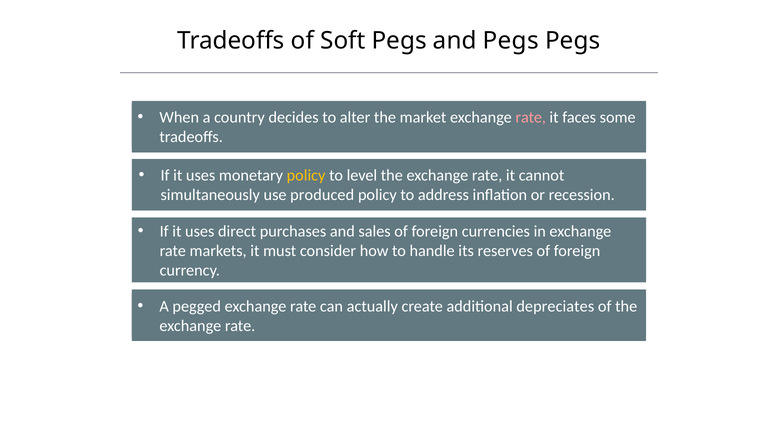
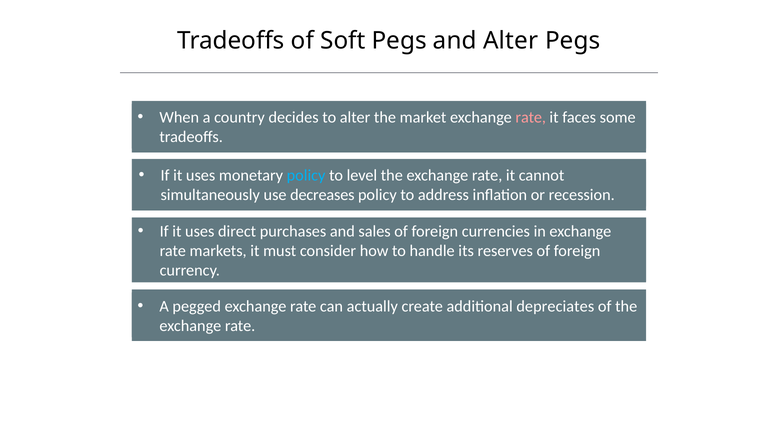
and Pegs: Pegs -> Alter
policy at (306, 175) colour: yellow -> light blue
produced: produced -> decreases
